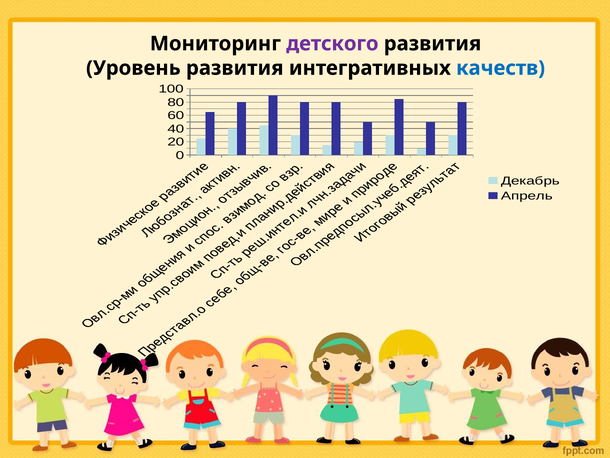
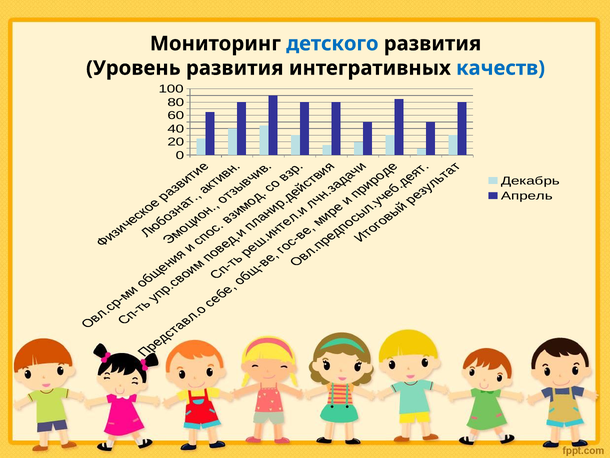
детского colour: purple -> blue
